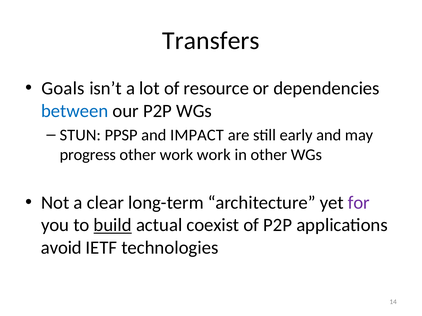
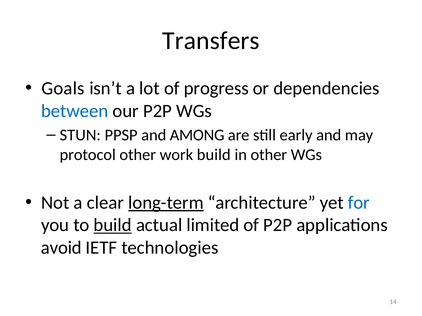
resource: resource -> progress
IMPACT: IMPACT -> AMONG
progress: progress -> protocol
work work: work -> build
long-term underline: none -> present
for colour: purple -> blue
coexist: coexist -> limited
